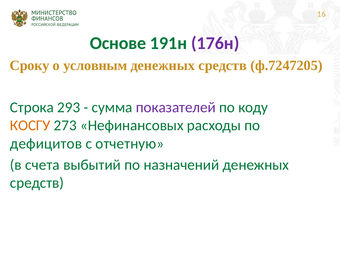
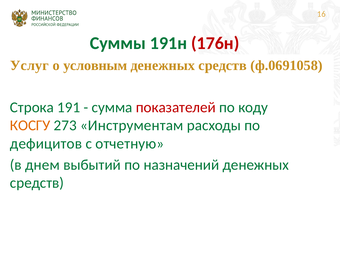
Основе: Основе -> Суммы
176н colour: purple -> red
Сроку: Сроку -> Услуг
ф.7247205: ф.7247205 -> ф.0691058
293: 293 -> 191
показателей colour: purple -> red
Нефинансовых: Нефинансовых -> Инструментам
счета: счета -> днем
